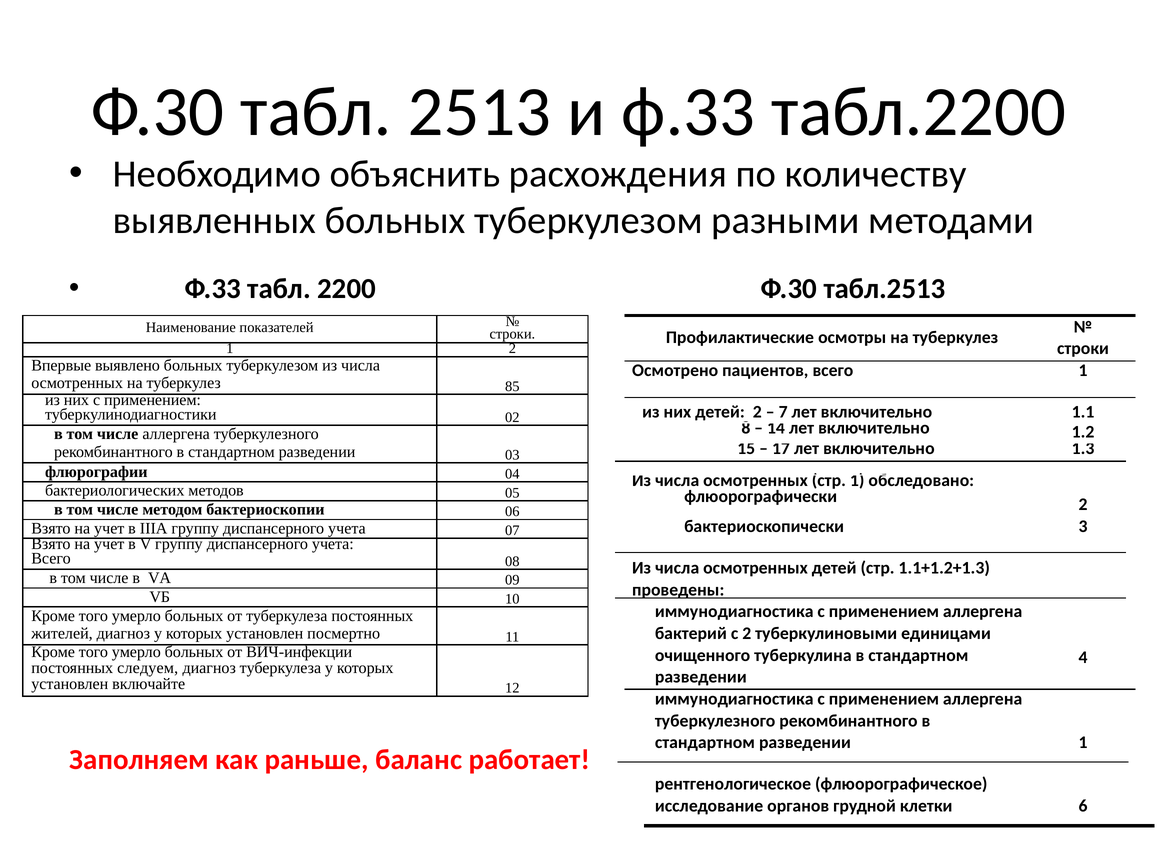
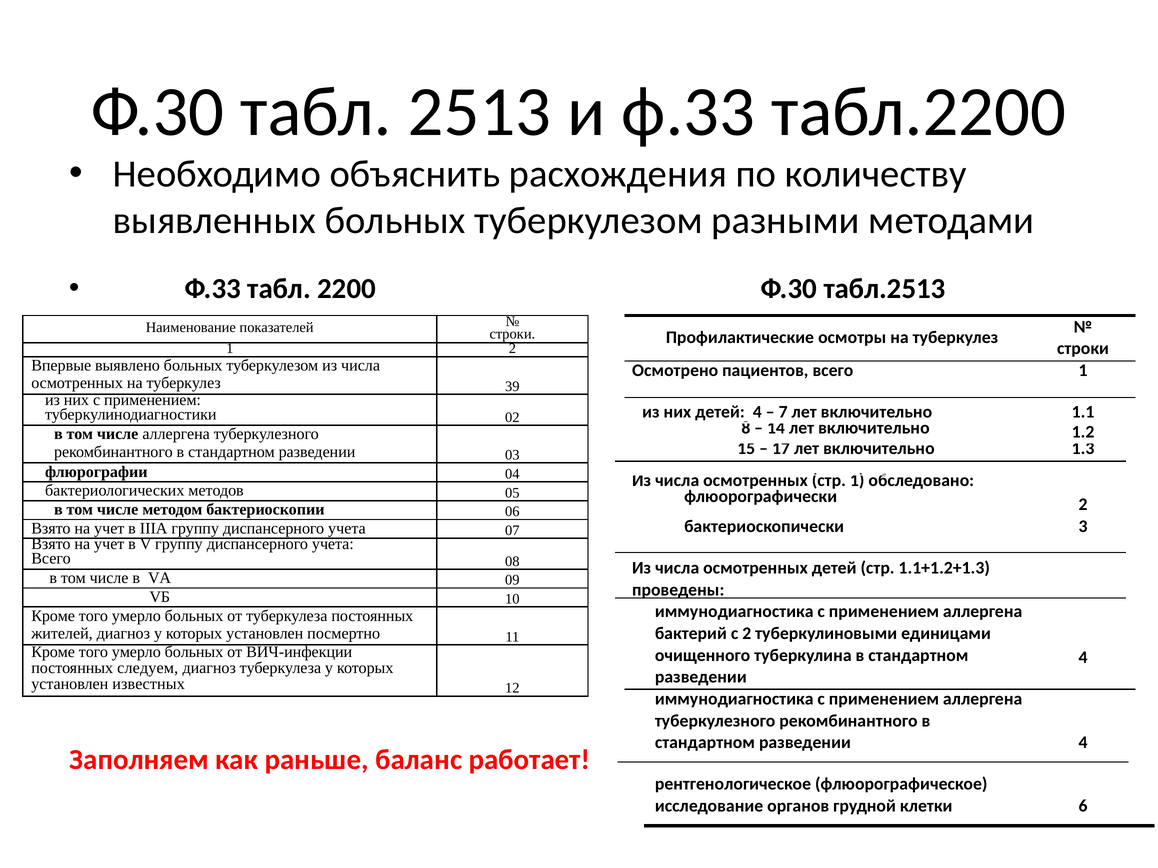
85: 85 -> 39
детей 2: 2 -> 4
включайте: включайте -> известных
1 at (1083, 743): 1 -> 4
